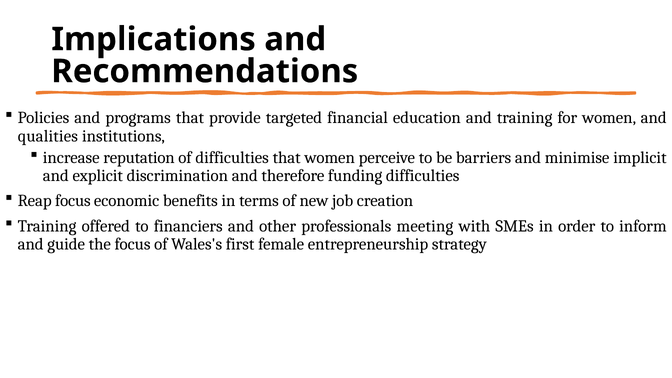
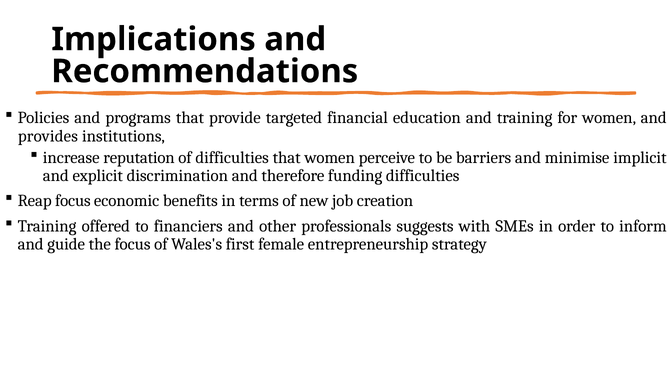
qualities: qualities -> provides
meeting: meeting -> suggests
